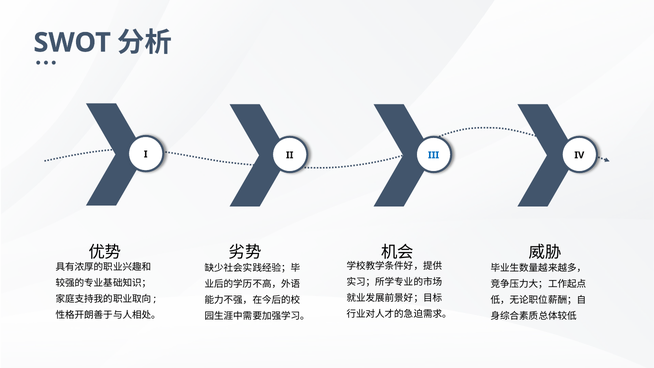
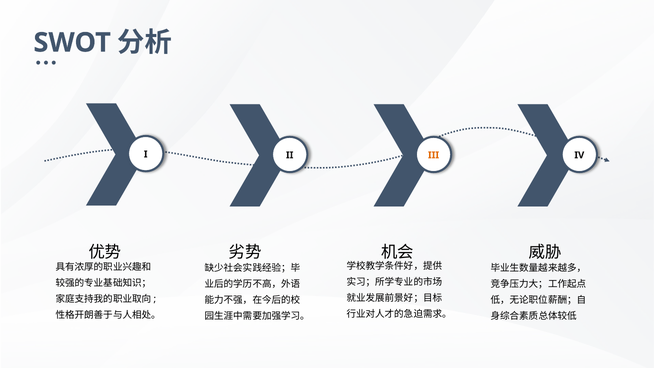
III colour: blue -> orange
